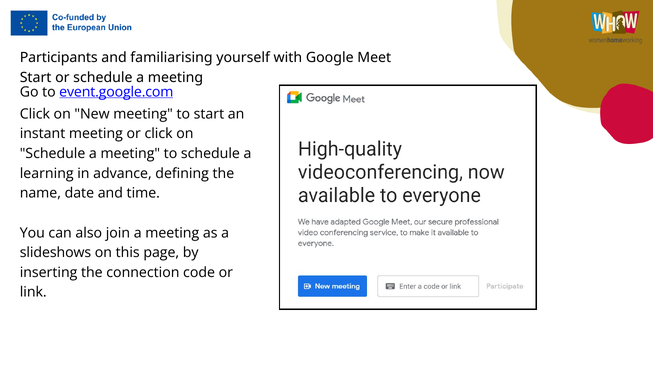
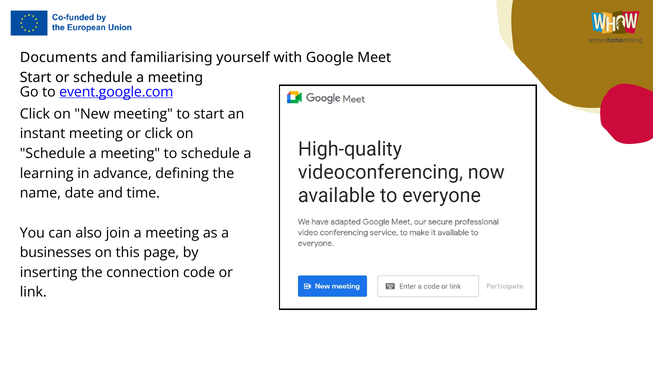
Participants: Participants -> Documents
slideshows: slideshows -> businesses
